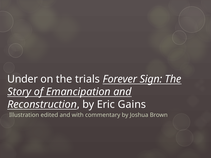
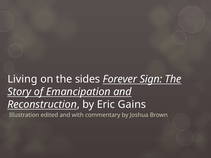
Under: Under -> Living
trials: trials -> sides
